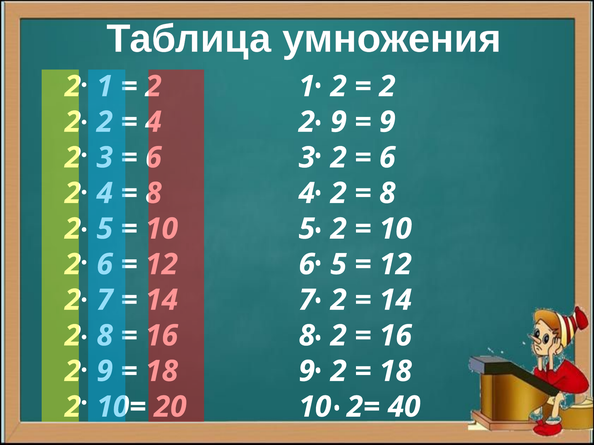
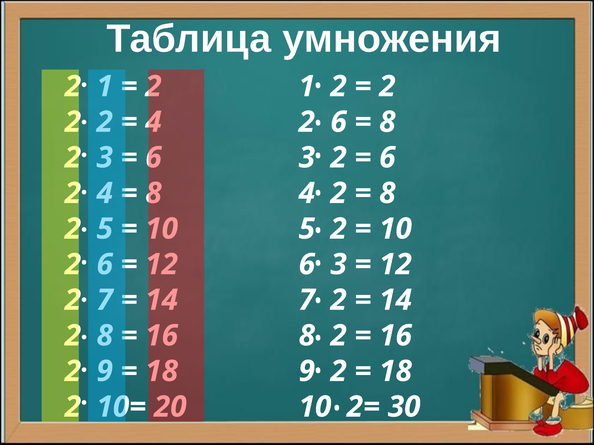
9 at (339, 122): 9 -> 6
9 at (387, 122): 9 -> 8
6 5: 5 -> 3
40: 40 -> 30
